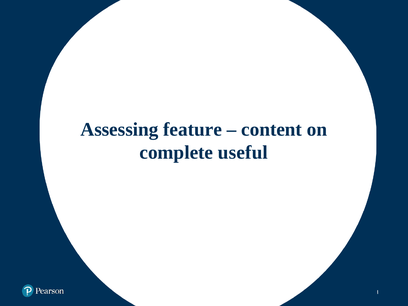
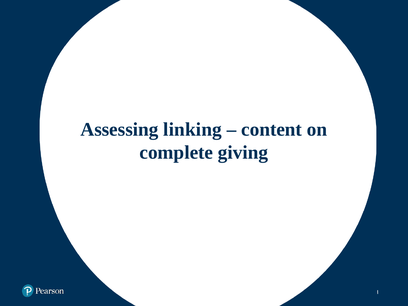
feature: feature -> linking
useful: useful -> giving
